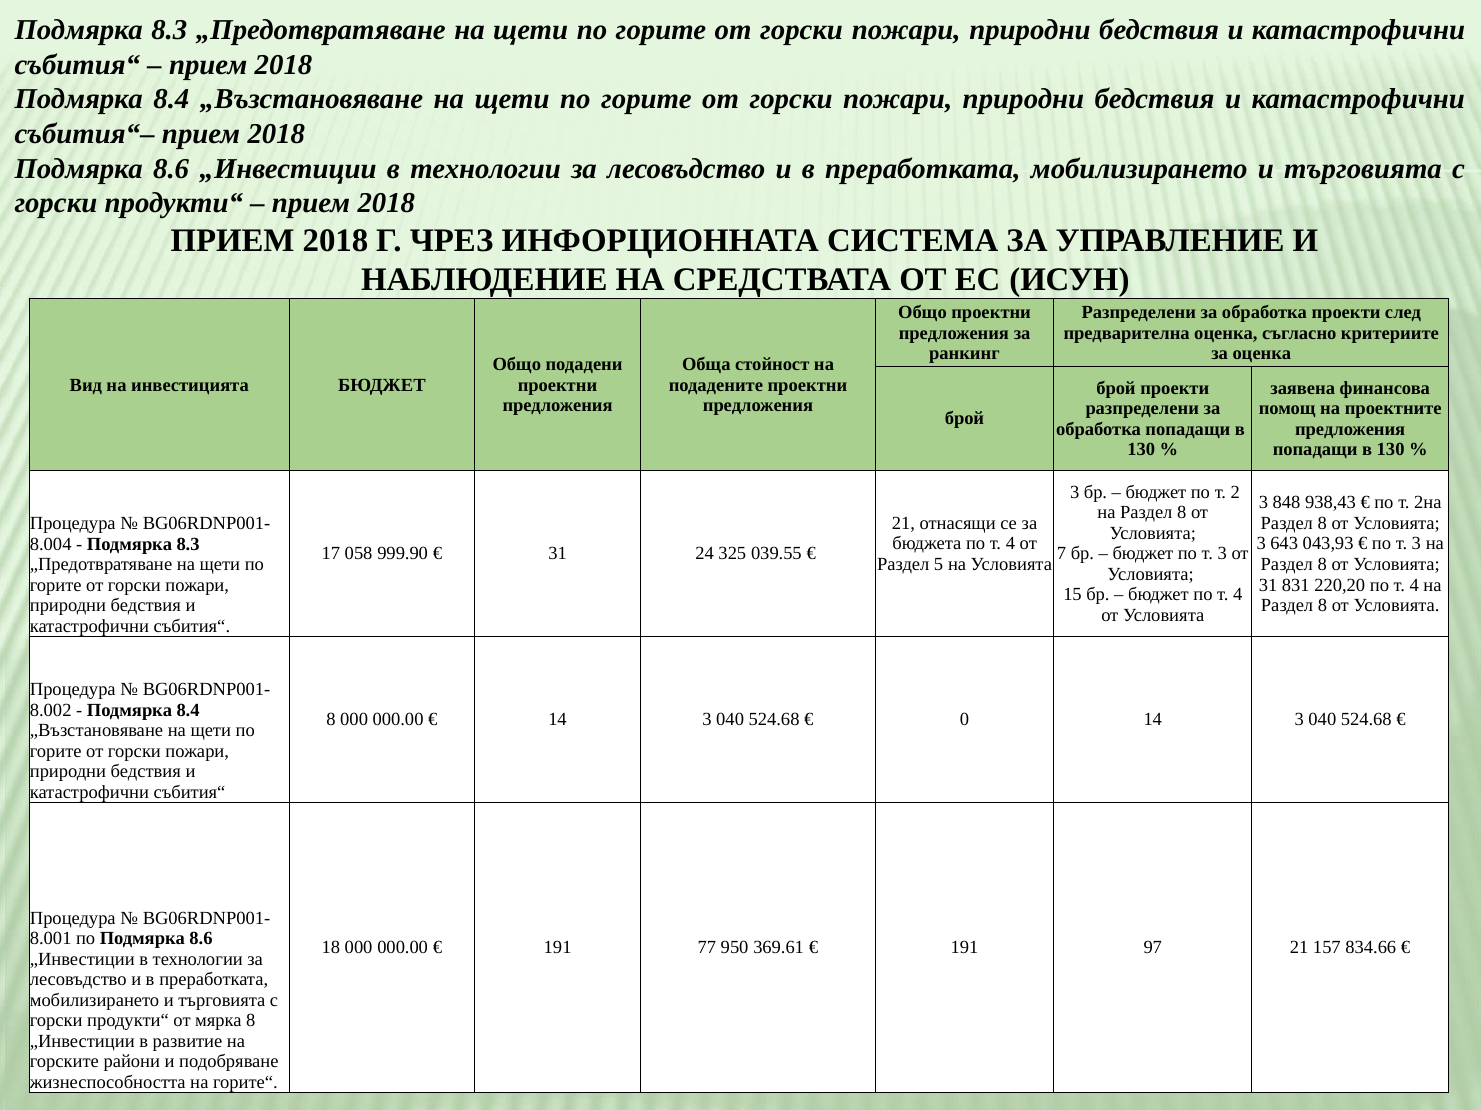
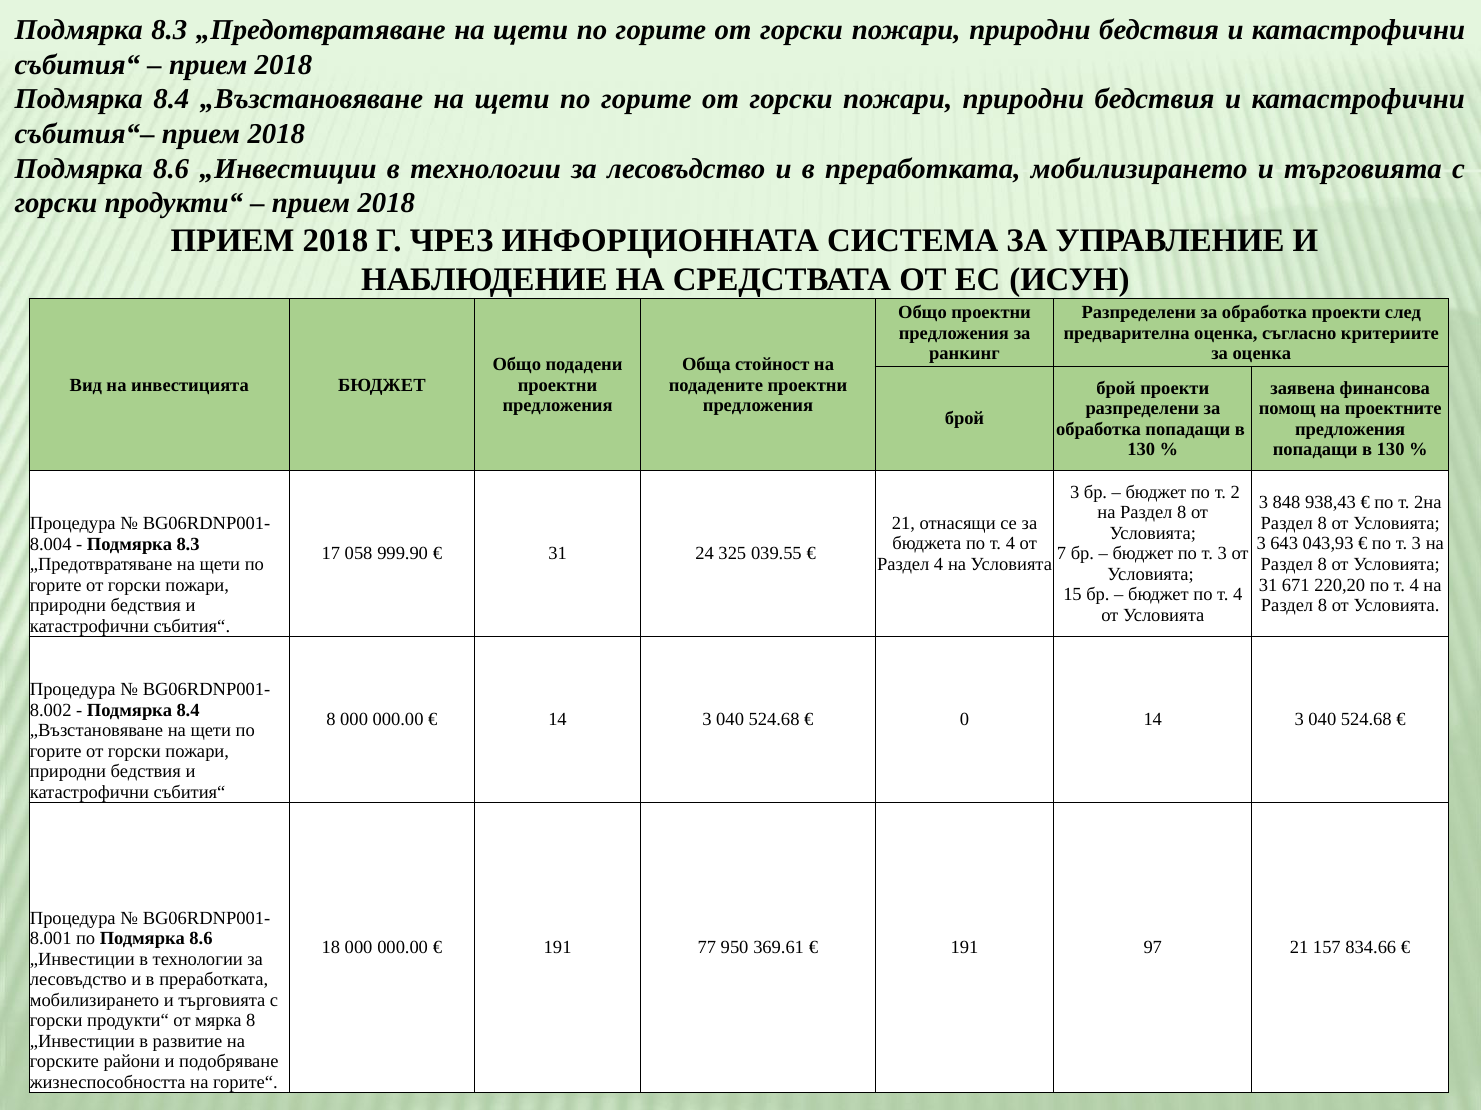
Раздел 5: 5 -> 4
831: 831 -> 671
